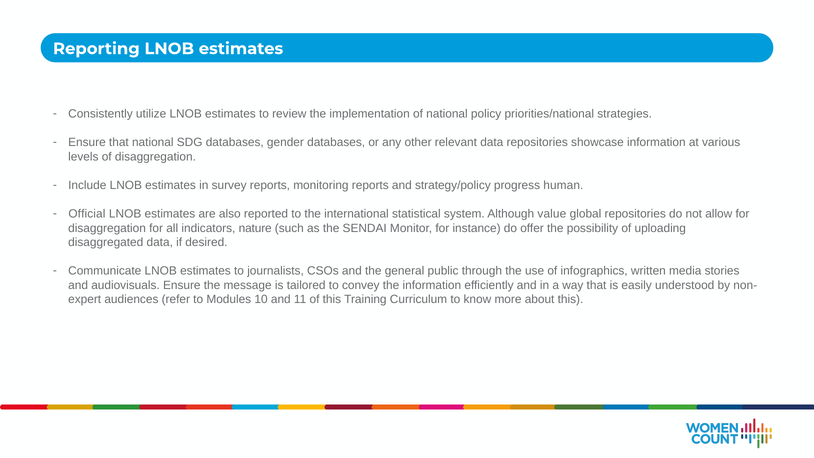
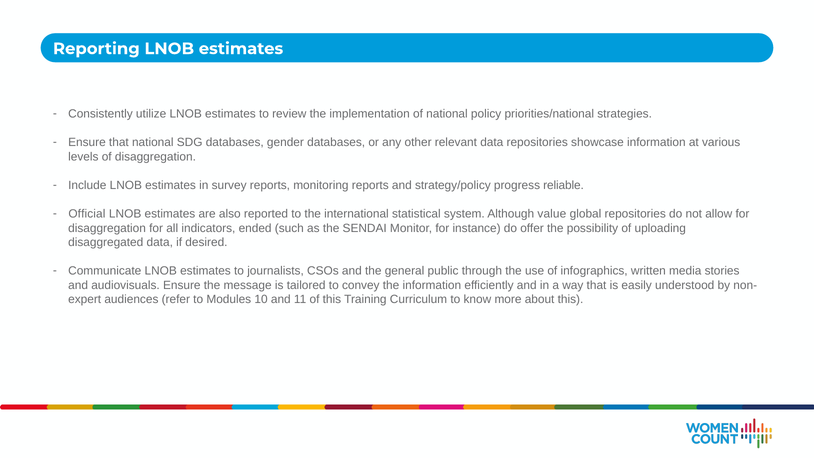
human: human -> reliable
nature: nature -> ended
